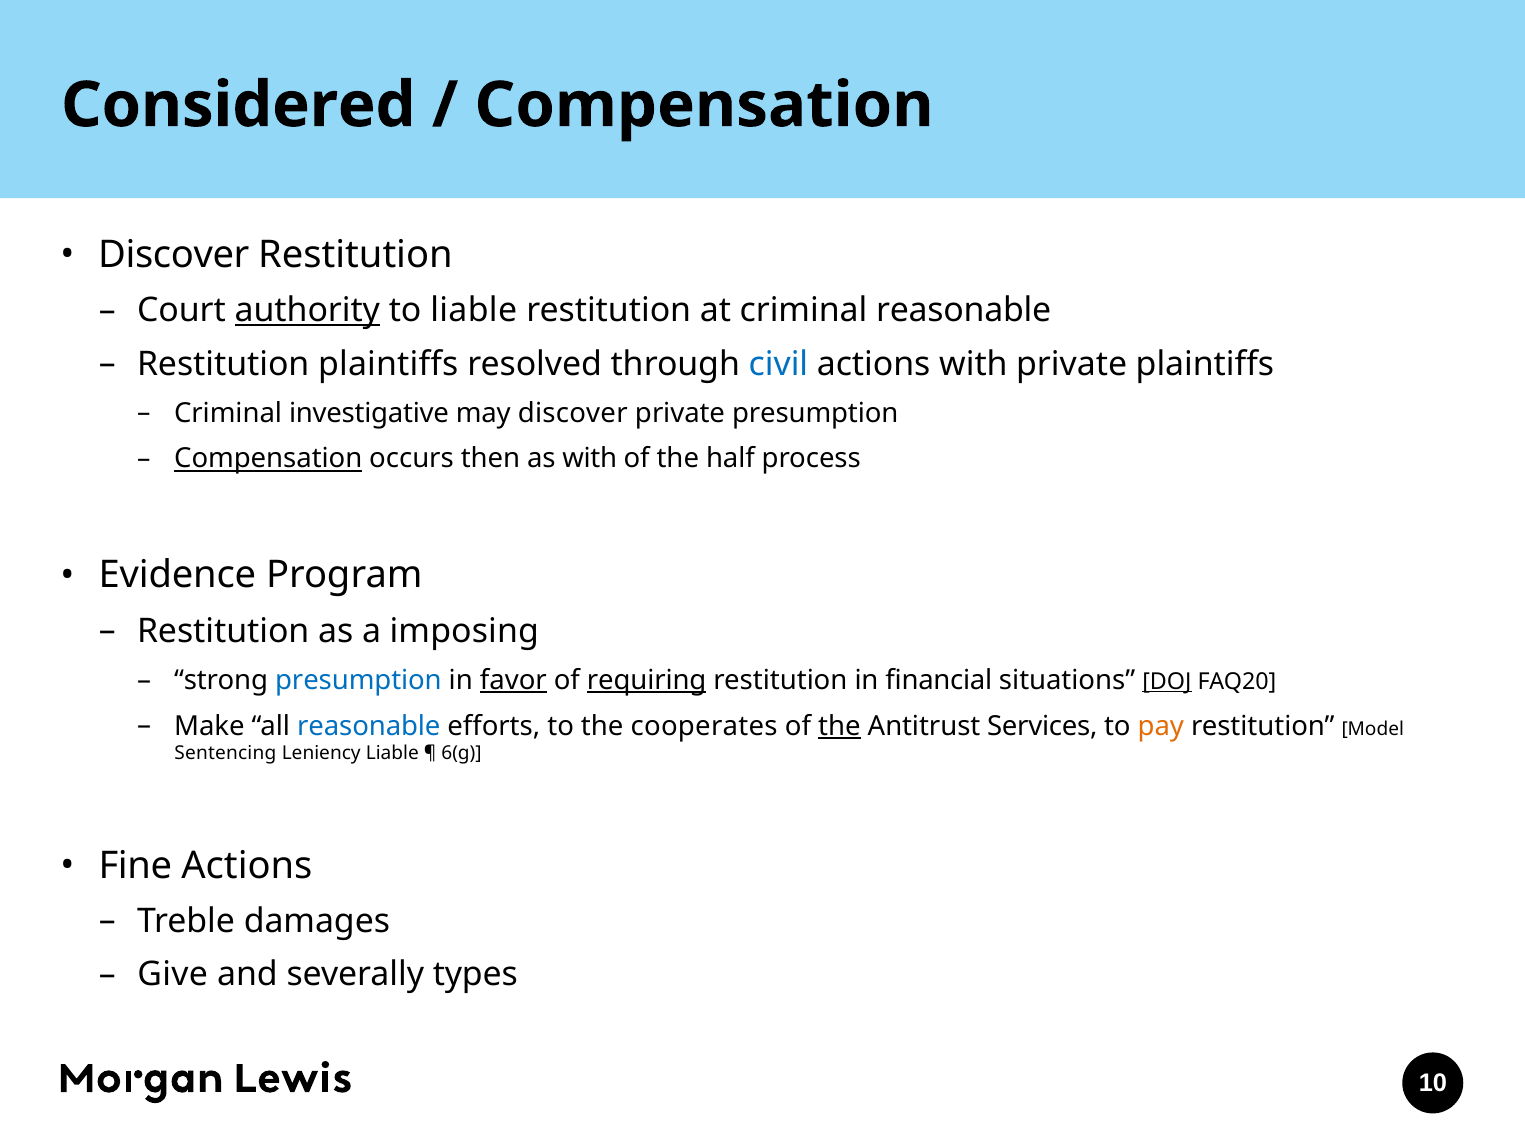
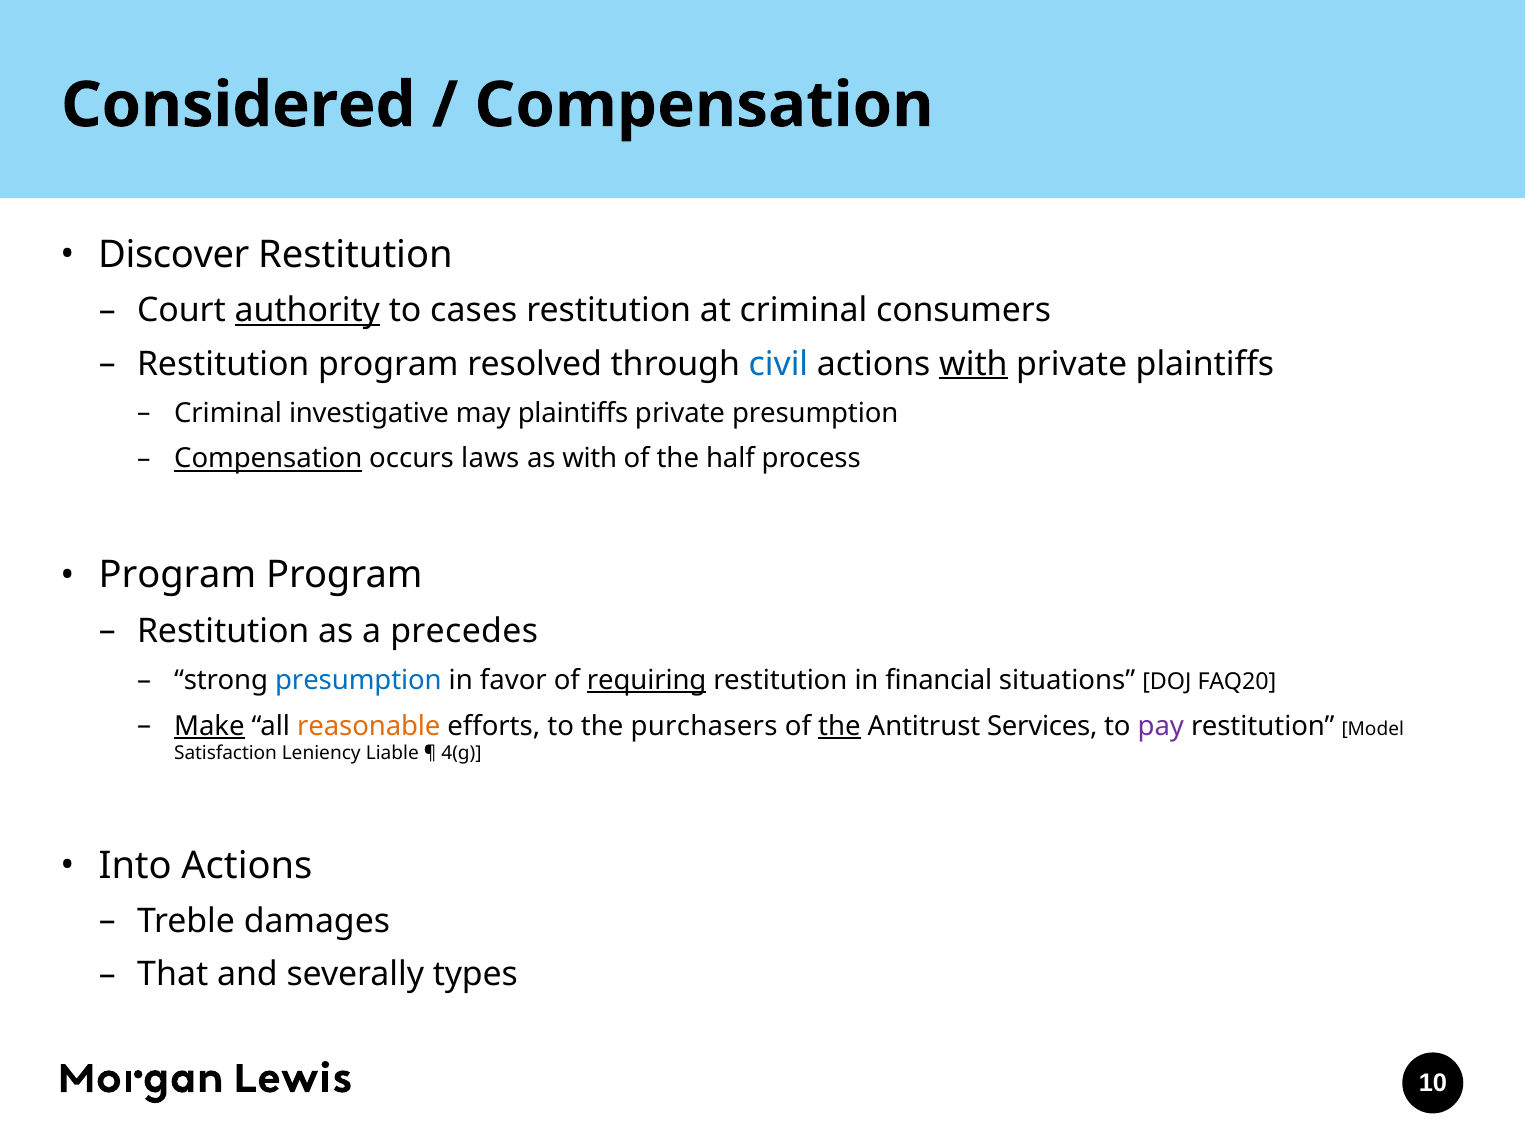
to liable: liable -> cases
criminal reasonable: reasonable -> consumers
Restitution plaintiffs: plaintiffs -> program
with at (973, 364) underline: none -> present
may discover: discover -> plaintiffs
then: then -> laws
Evidence at (177, 575): Evidence -> Program
imposing: imposing -> precedes
favor underline: present -> none
DOJ underline: present -> none
Make underline: none -> present
reasonable at (369, 726) colour: blue -> orange
cooperates: cooperates -> purchasers
pay colour: orange -> purple
Sentencing: Sentencing -> Satisfaction
6(g: 6(g -> 4(g
Fine: Fine -> Into
Give: Give -> That
